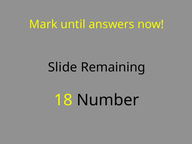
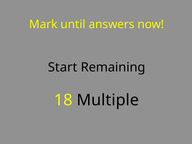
Slide: Slide -> Start
Number: Number -> Multiple
